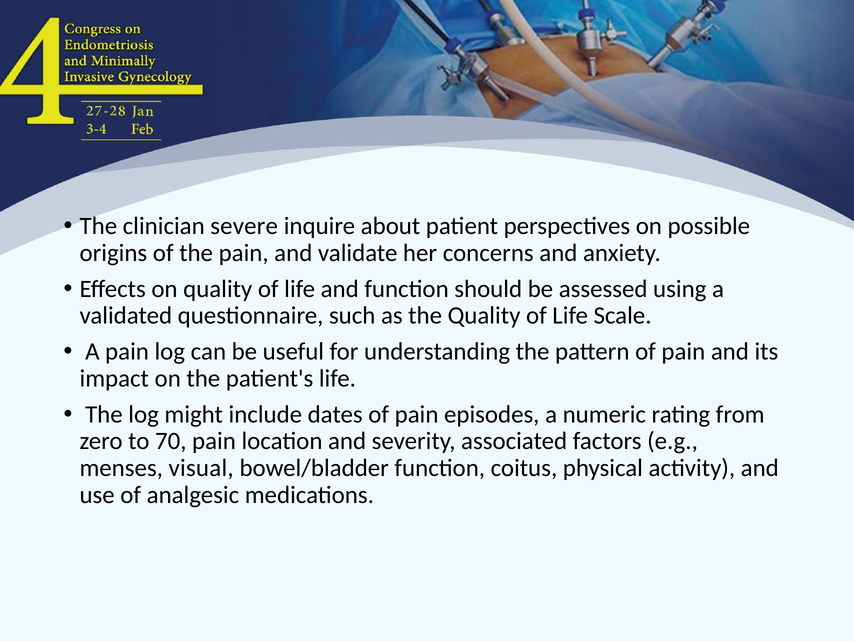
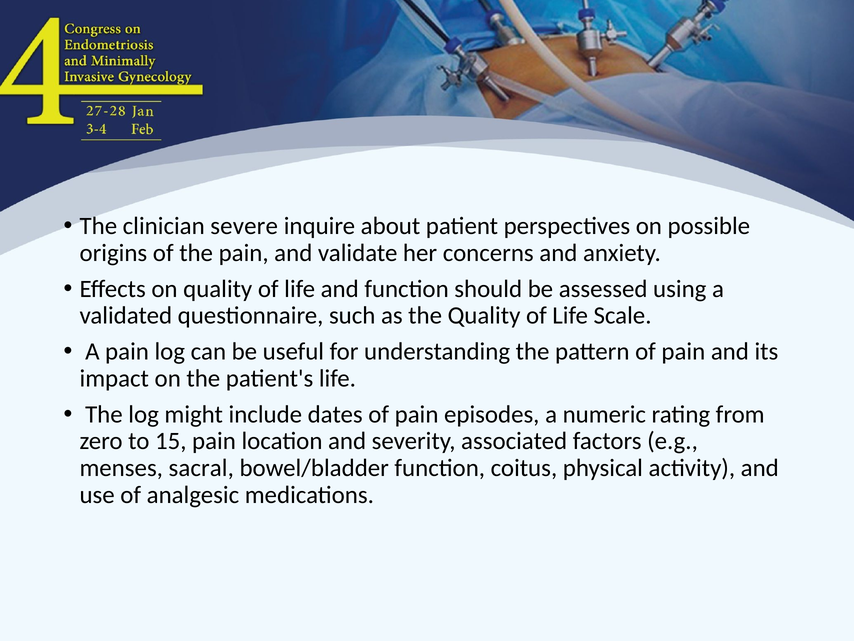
70: 70 -> 15
visual: visual -> sacral
